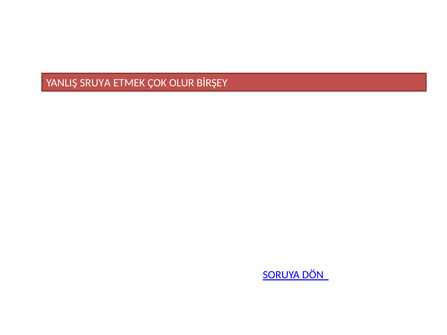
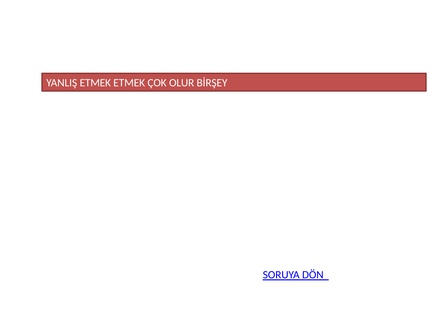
YANLIŞ SRUYA: SRUYA -> ETMEK
